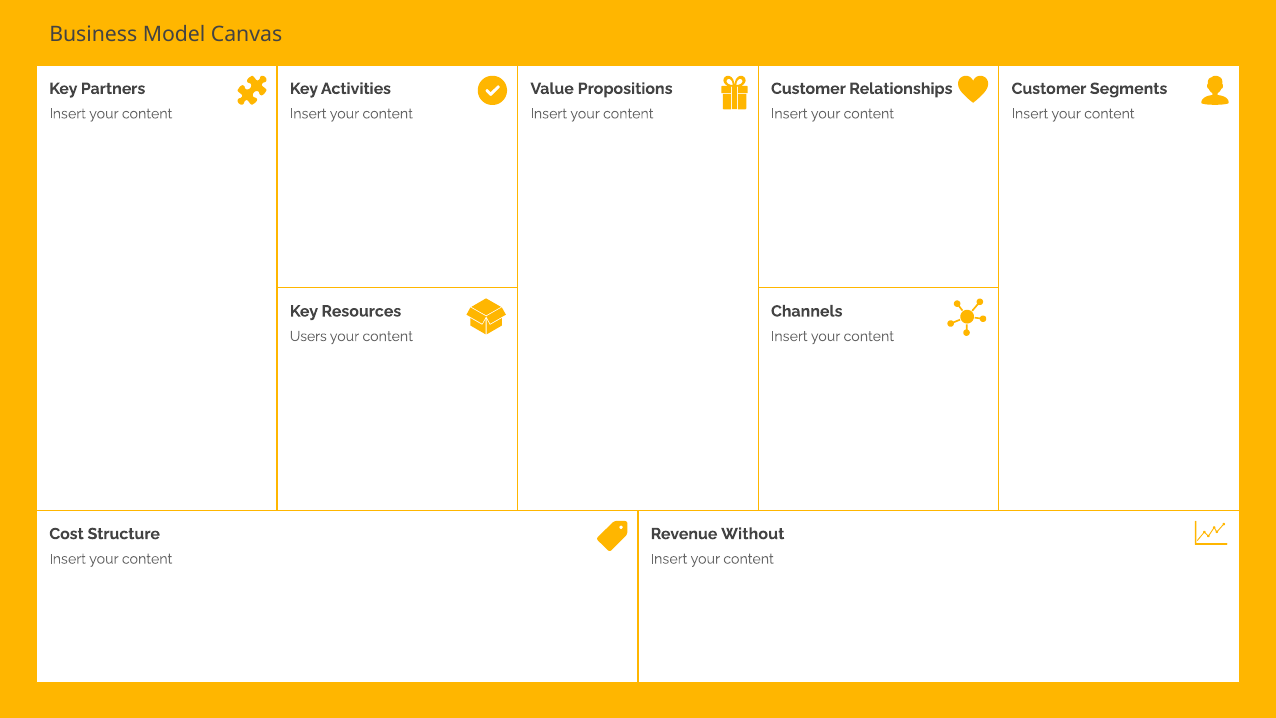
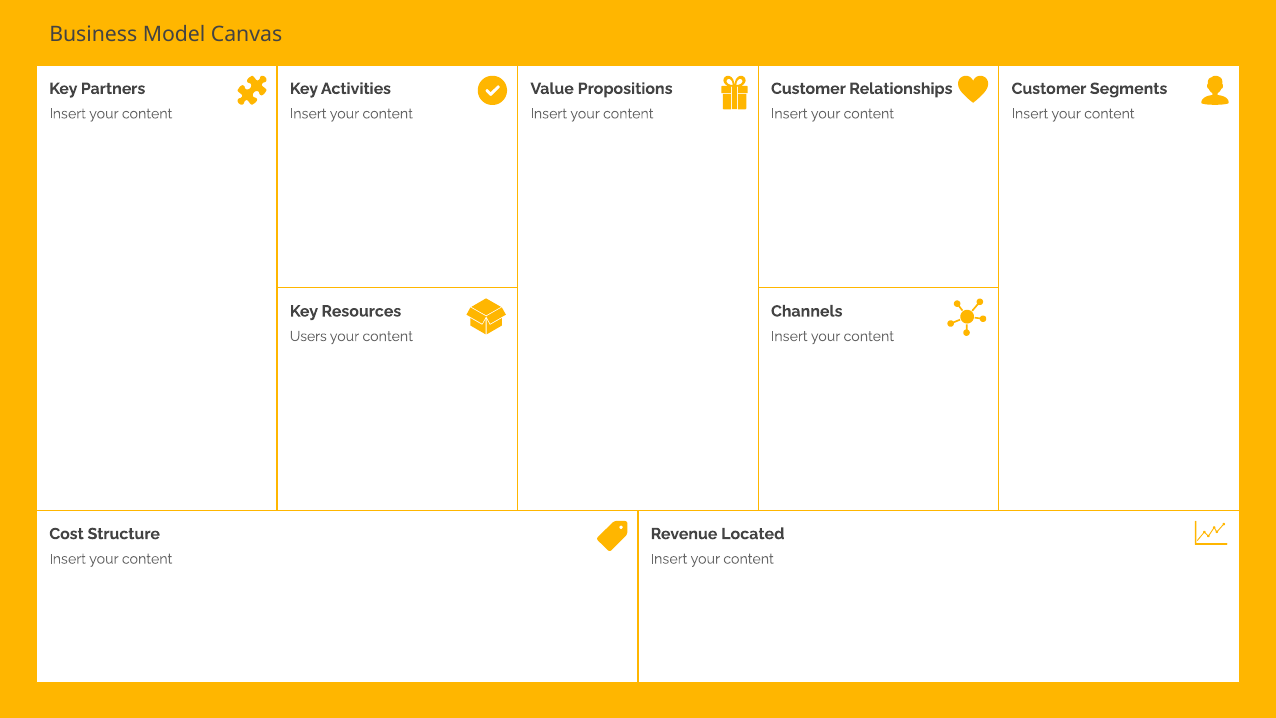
Without: Without -> Located
